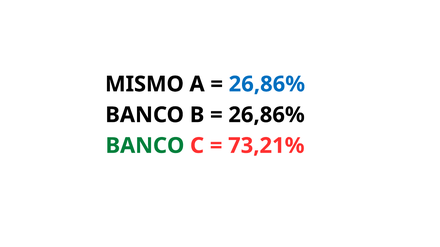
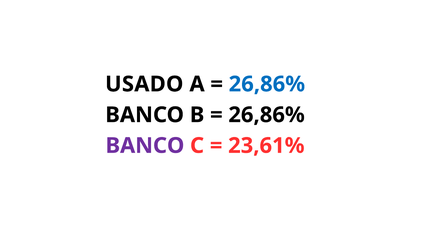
MISMO: MISMO -> USADO
BANCO at (145, 146) colour: green -> purple
73,21%: 73,21% -> 23,61%
